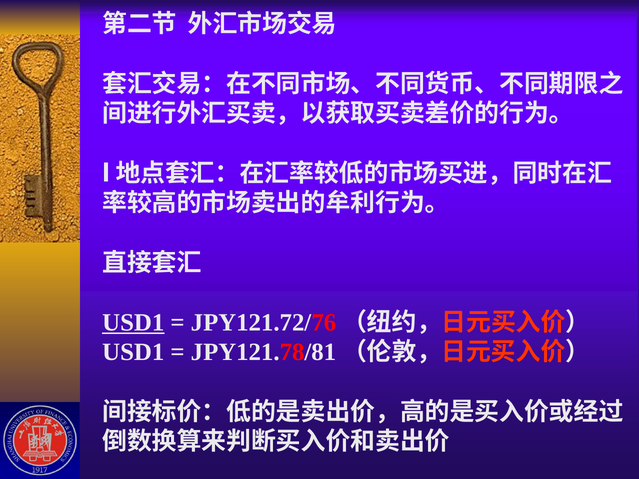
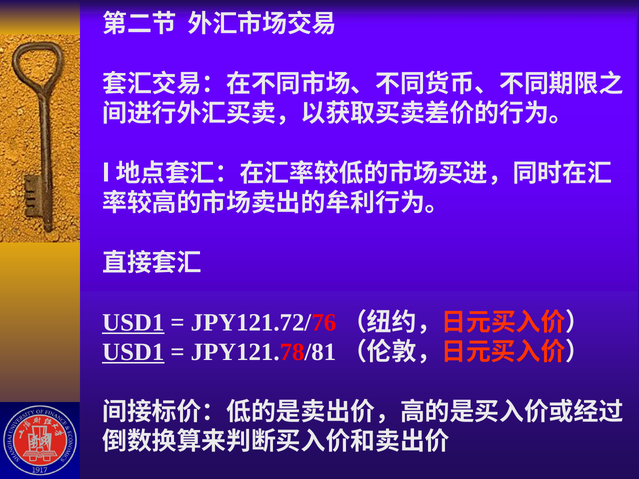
USD1 at (133, 352) underline: none -> present
